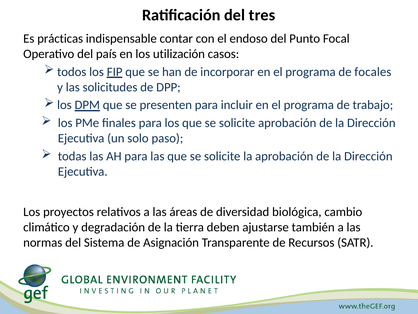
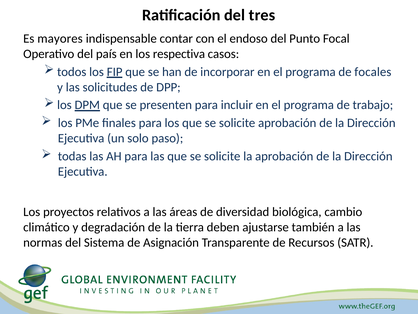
prácticas: prácticas -> mayores
utilización: utilización -> respectiva
